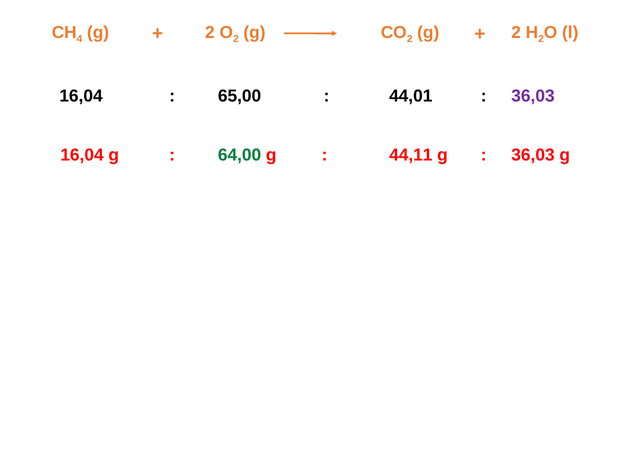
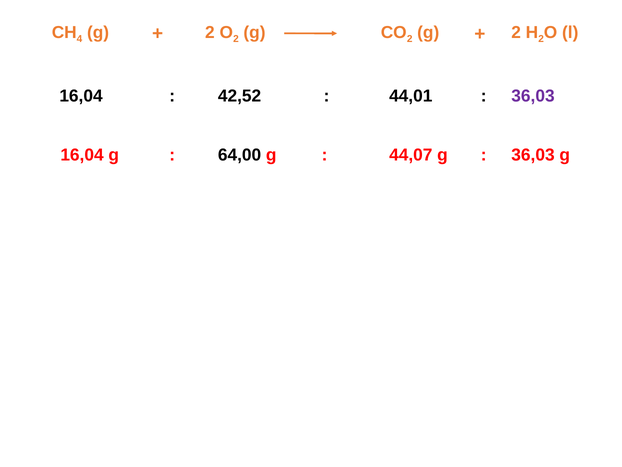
65,00: 65,00 -> 42,52
64,00 colour: green -> black
44,11: 44,11 -> 44,07
